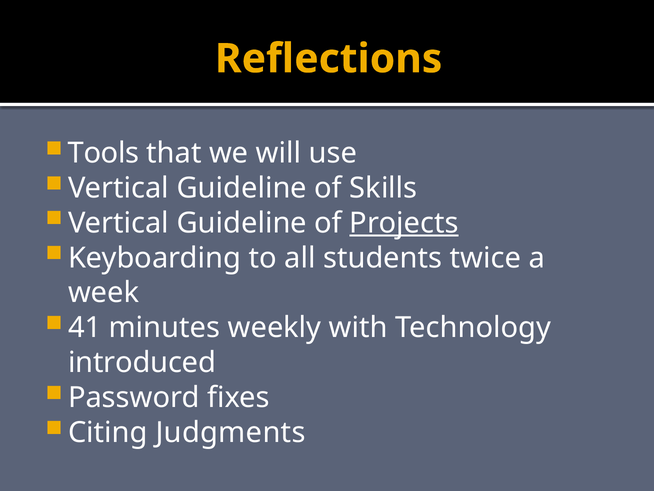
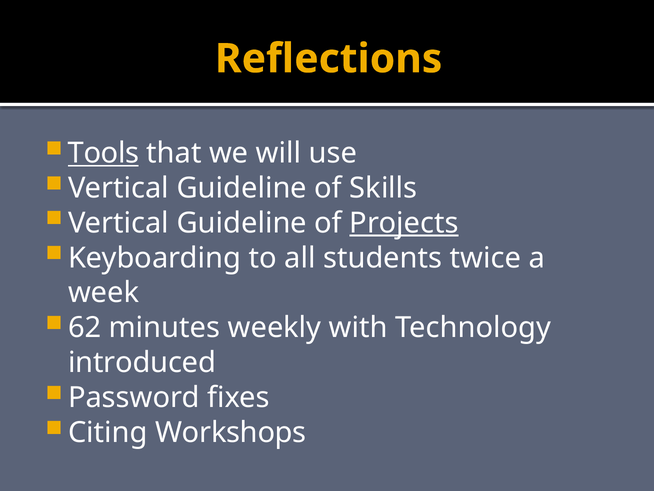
Tools underline: none -> present
41: 41 -> 62
Judgments: Judgments -> Workshops
